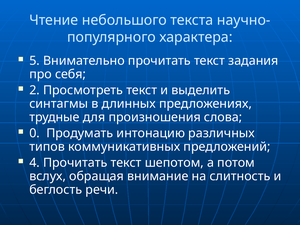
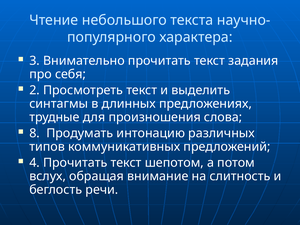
5: 5 -> 3
0: 0 -> 8
